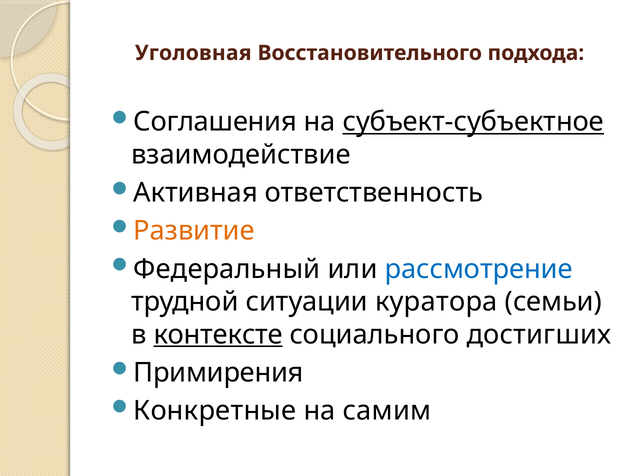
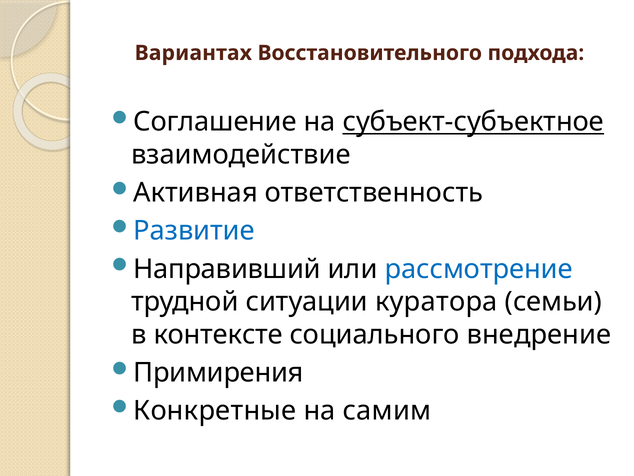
Уголовная: Уголовная -> Вариантах
Соглашения: Соглашения -> Соглашение
Развитие colour: orange -> blue
Федеральный: Федеральный -> Направивший
контексте underline: present -> none
достигших: достигших -> внедрение
